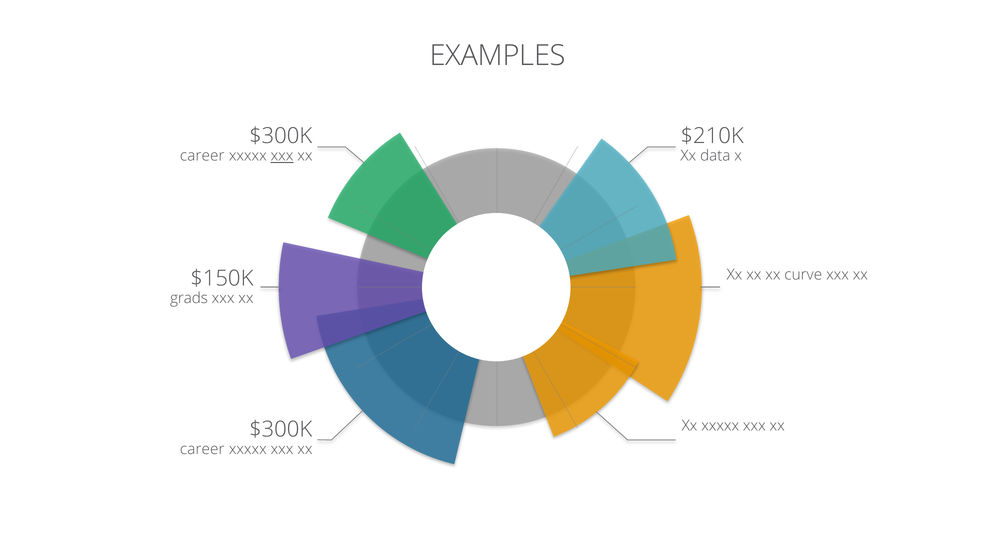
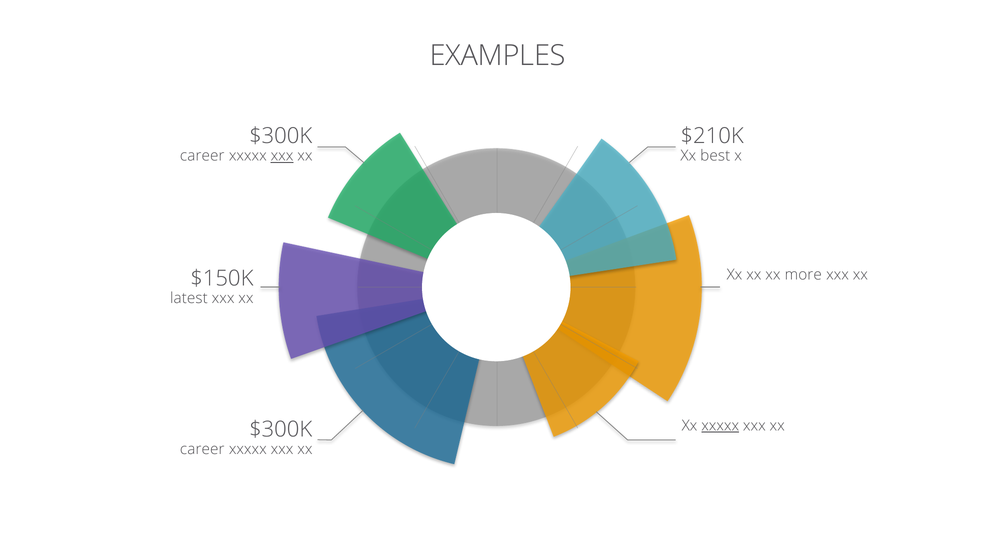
data: data -> best
curve: curve -> more
grads: grads -> latest
xxxxx at (720, 426) underline: none -> present
